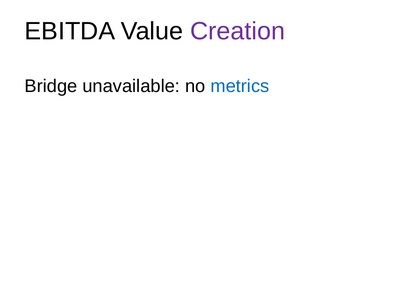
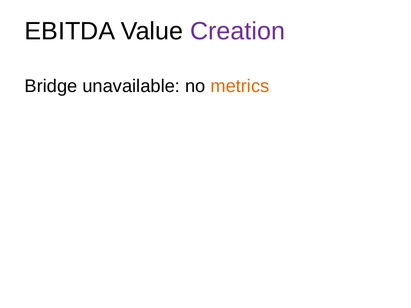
metrics colour: blue -> orange
